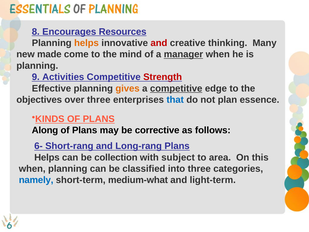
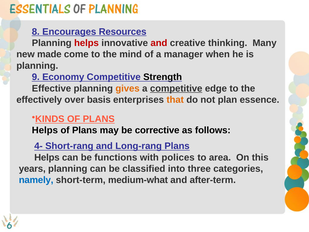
helps at (86, 43) colour: orange -> red
manager underline: present -> none
Activities: Activities -> Economy
Strength colour: red -> black
objectives: objectives -> effectively
over three: three -> basis
that colour: blue -> orange
Along at (45, 130): Along -> Helps
6-: 6- -> 4-
collection: collection -> functions
subject: subject -> polices
when at (32, 169): when -> years
light-term: light-term -> after-term
